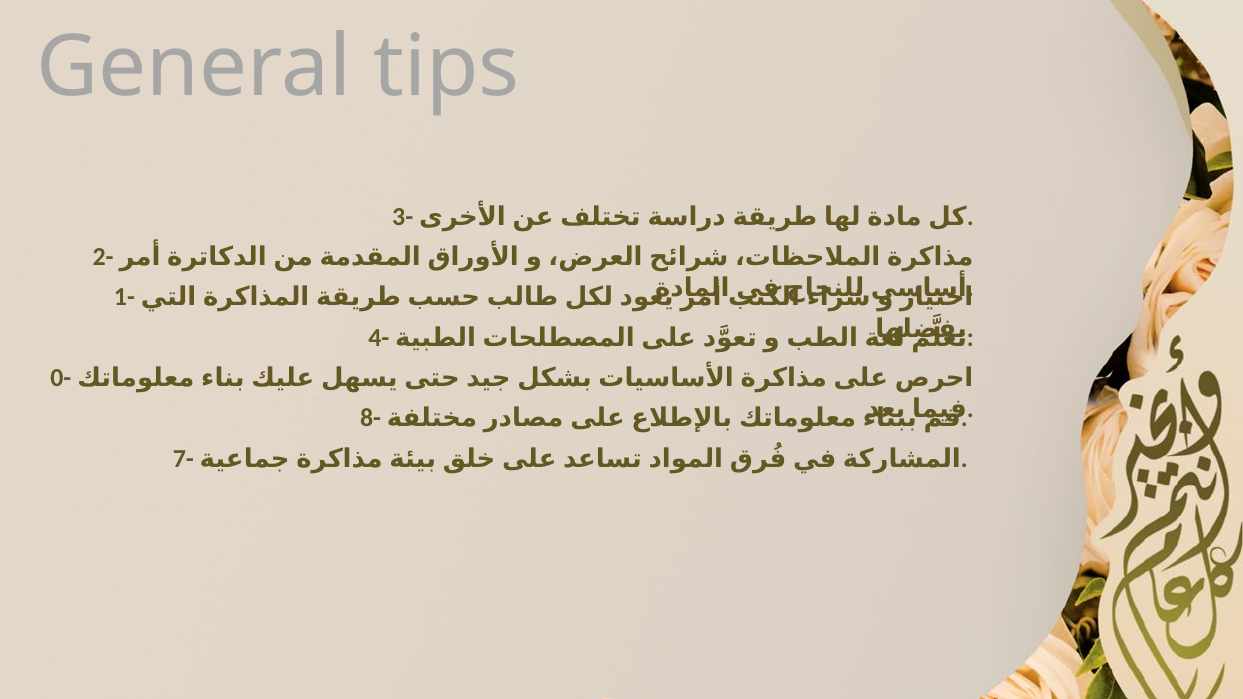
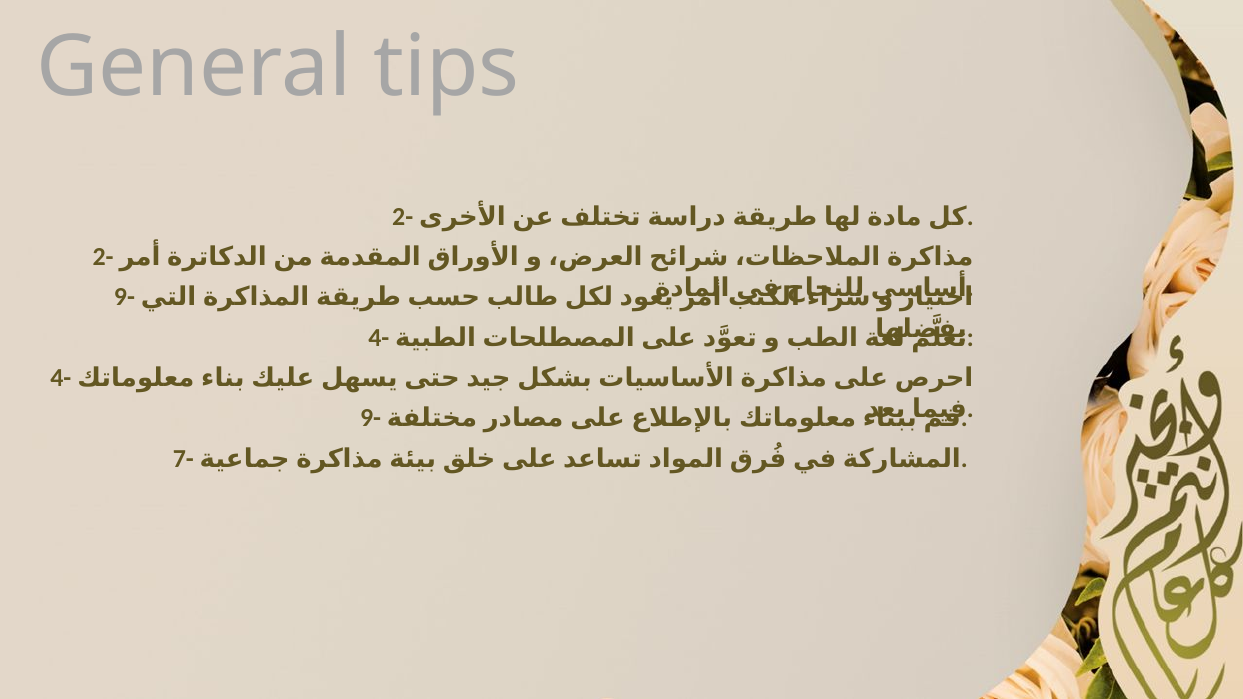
3- at (403, 217): 3- -> 2-
1- at (124, 297): 1- -> 9-
0- at (61, 378): 0- -> 4-
8- at (371, 418): 8- -> 9-
